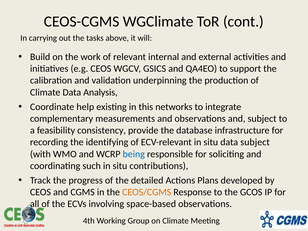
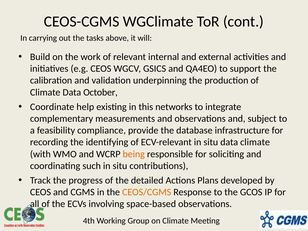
Analysis: Analysis -> October
consistency: consistency -> compliance
data subject: subject -> climate
being colour: blue -> orange
